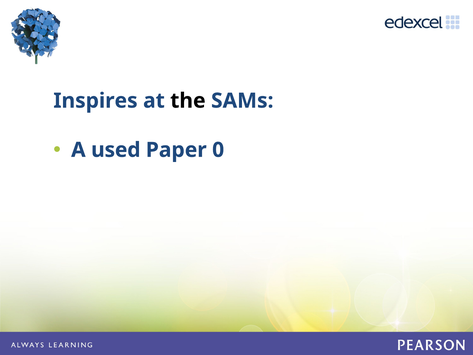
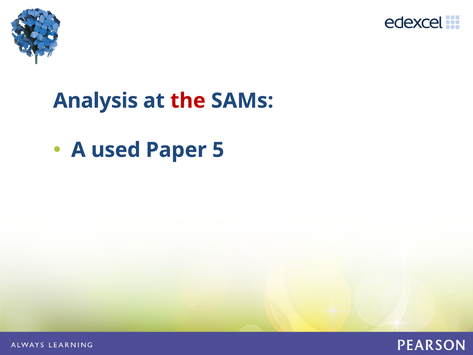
Inspires: Inspires -> Analysis
the colour: black -> red
0: 0 -> 5
